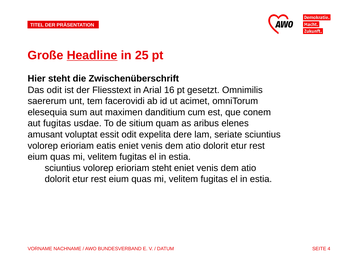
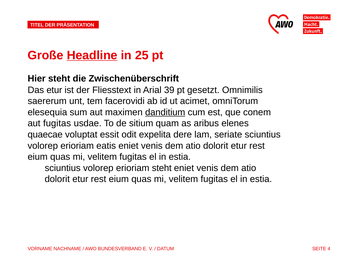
Das odit: odit -> etur
16: 16 -> 39
danditium underline: none -> present
amusant: amusant -> quaecae
